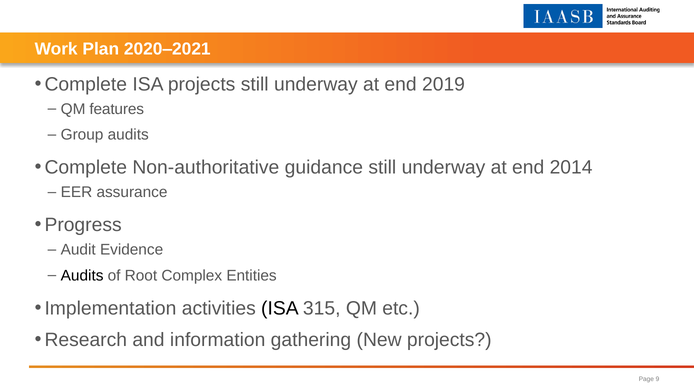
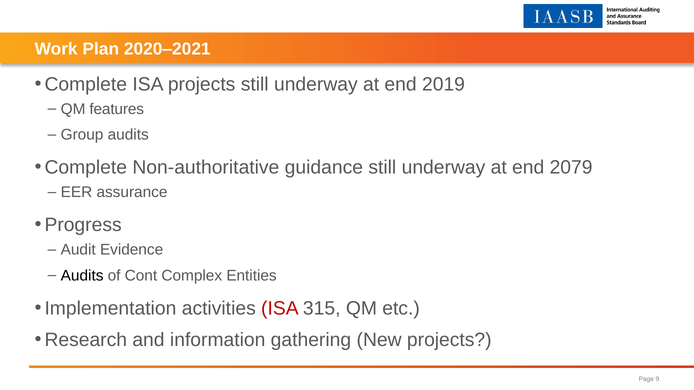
2014: 2014 -> 2079
Root: Root -> Cont
ISA at (280, 309) colour: black -> red
